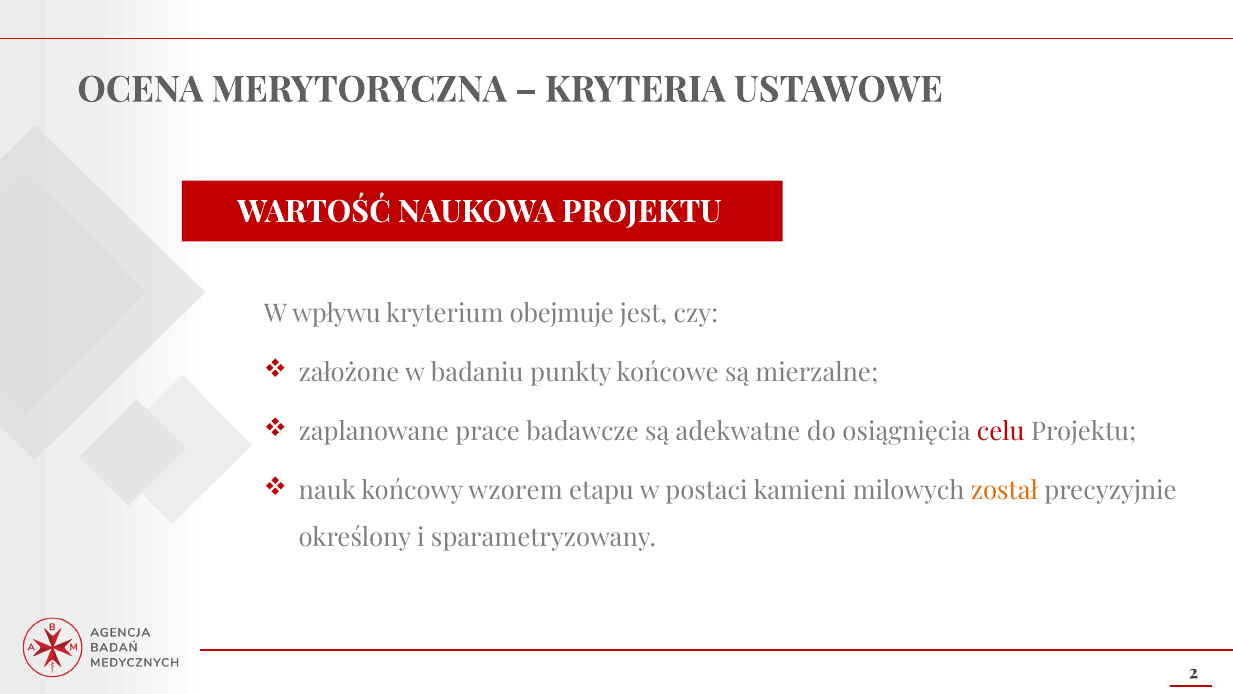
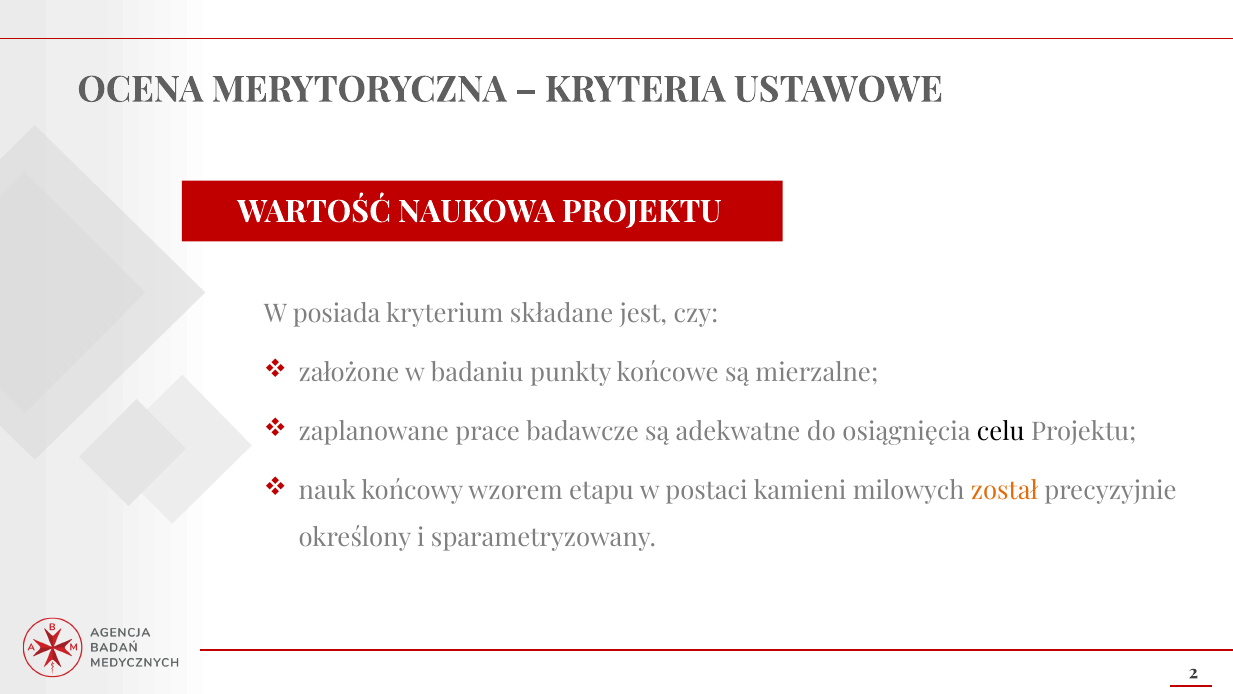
wpływu: wpływu -> posiada
obejmuje: obejmuje -> składane
celu colour: red -> black
